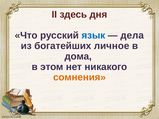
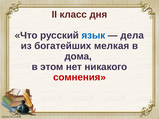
здесь: здесь -> класс
личное: личное -> мелкая
сомнения colour: orange -> red
